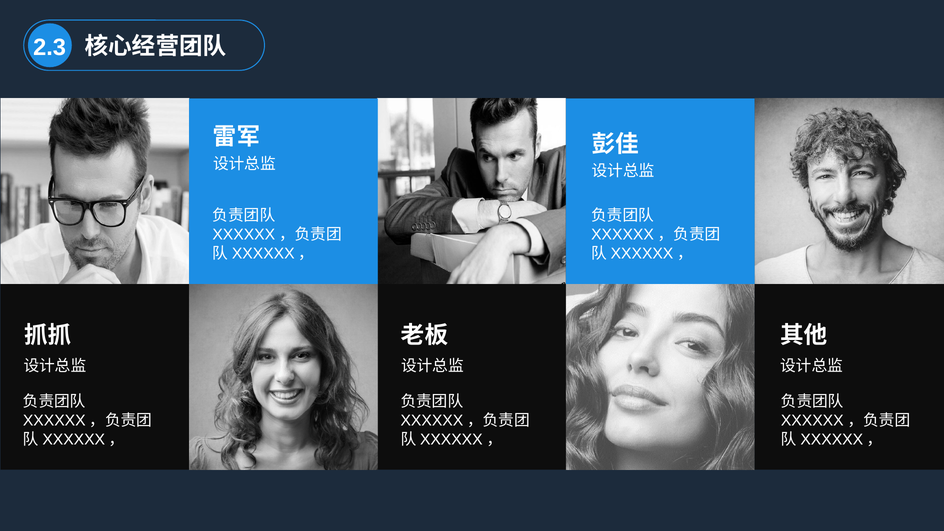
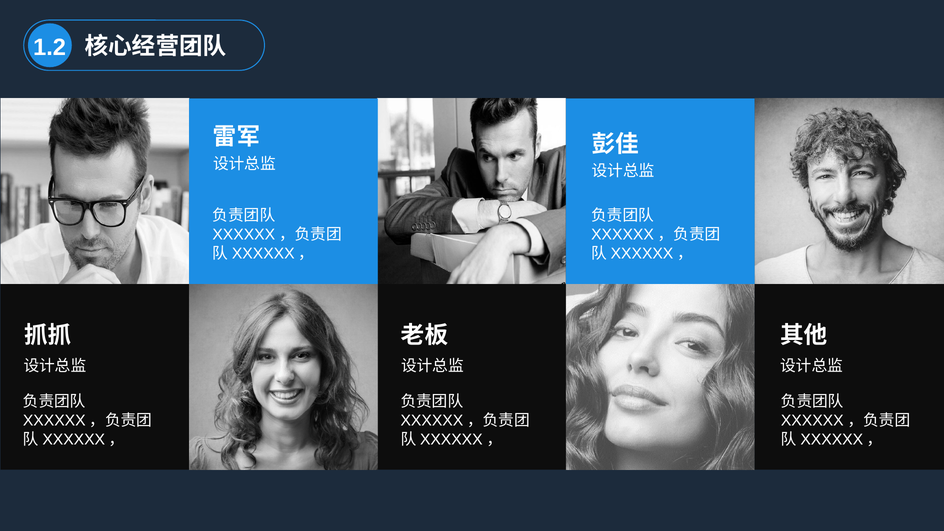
2.3: 2.3 -> 1.2
